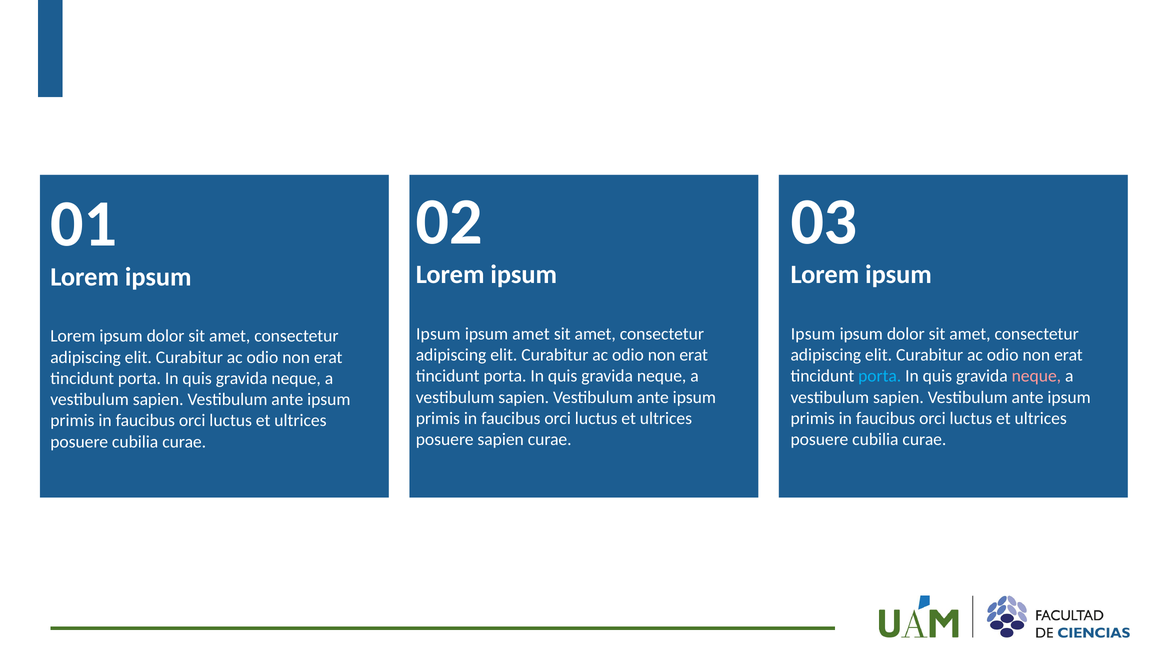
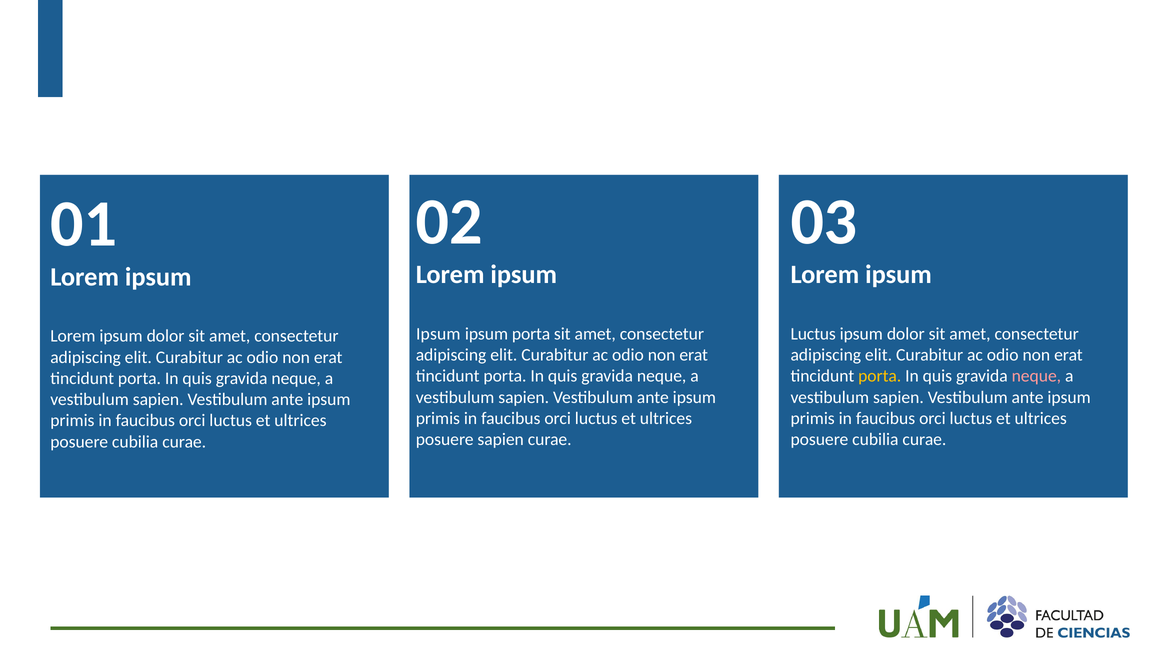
ipsum amet: amet -> porta
Ipsum at (813, 334): Ipsum -> Luctus
porta at (880, 376) colour: light blue -> yellow
